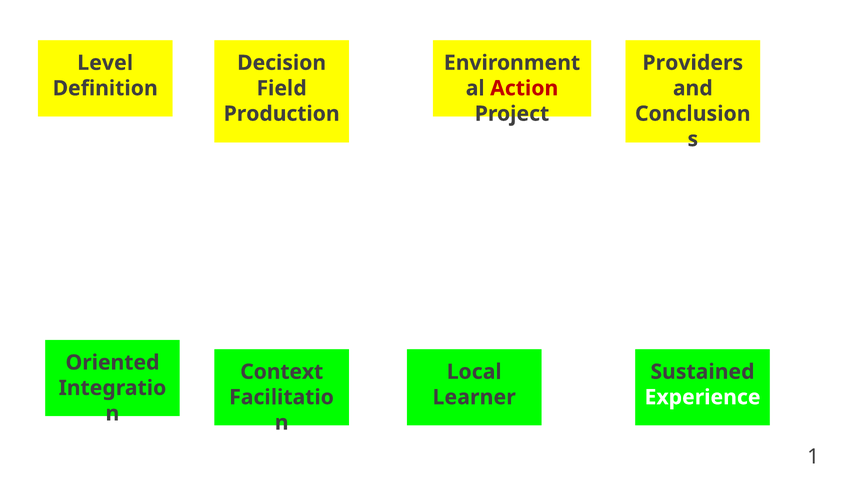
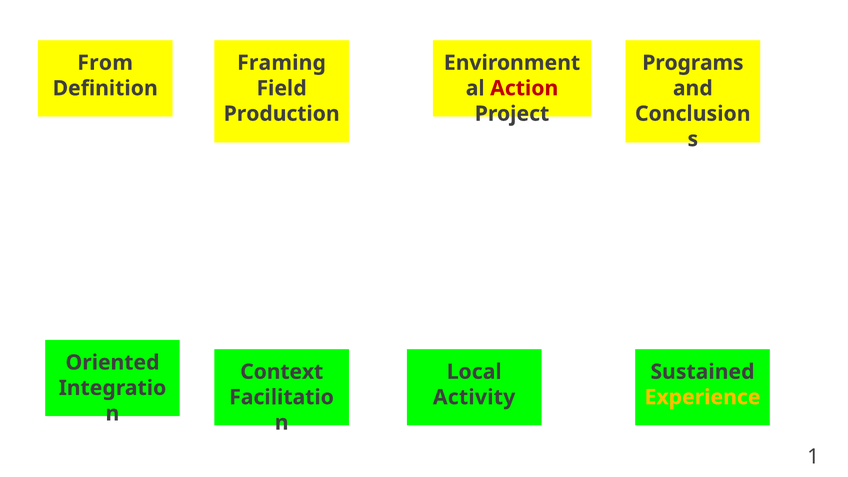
Level: Level -> From
Decision: Decision -> Framing
Providers: Providers -> Programs
Learner: Learner -> Activity
Experience colour: white -> yellow
